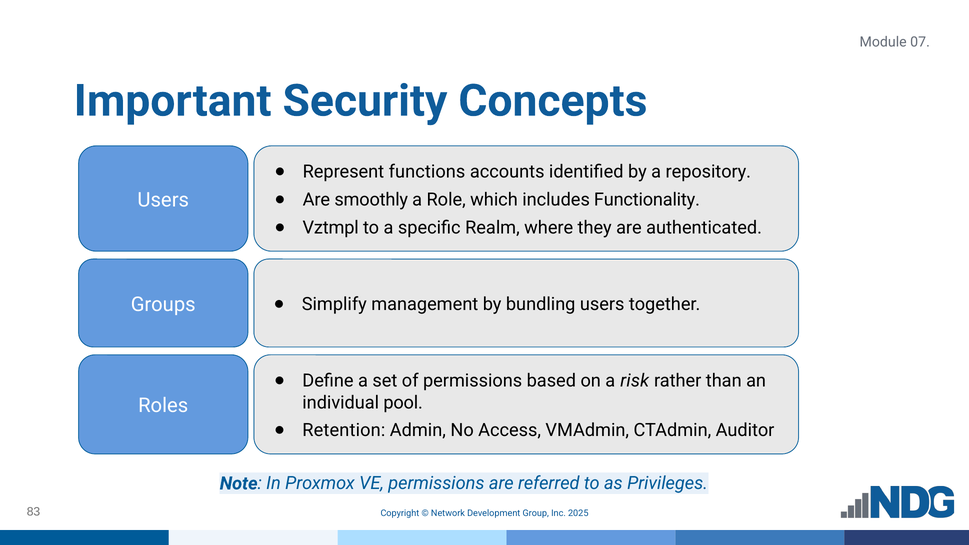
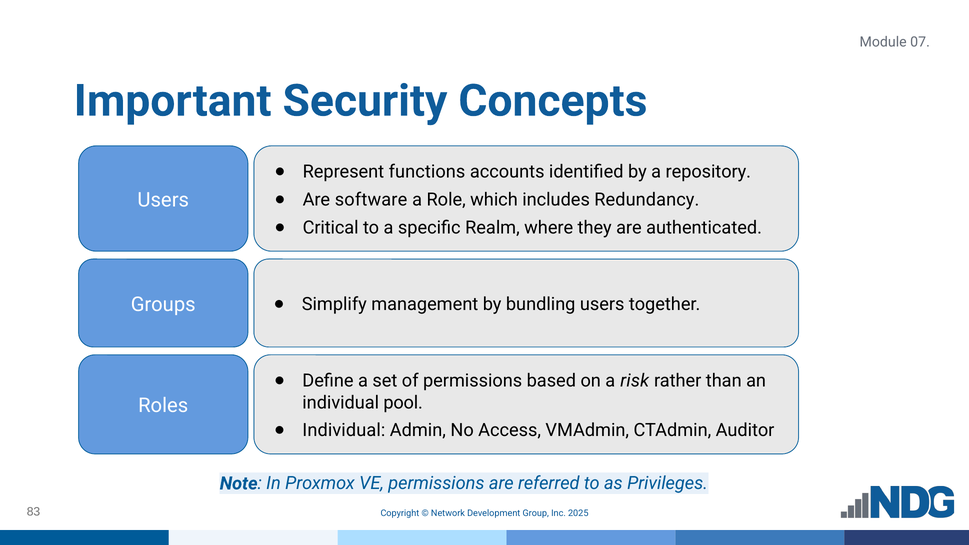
smoothly: smoothly -> software
Functionality: Functionality -> Redundancy
Vztmpl: Vztmpl -> Critical
Retention at (344, 430): Retention -> Individual
